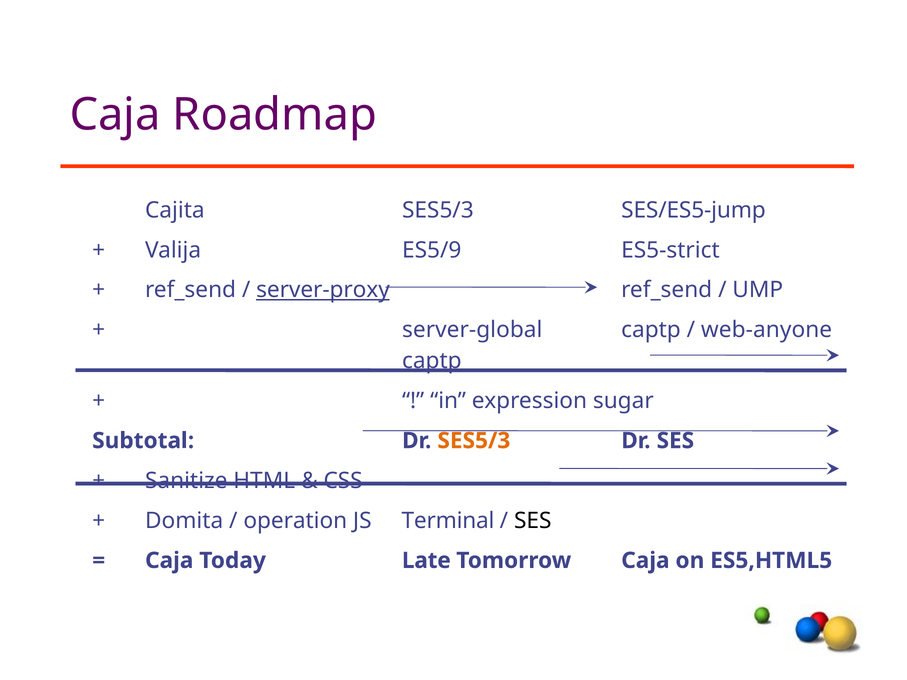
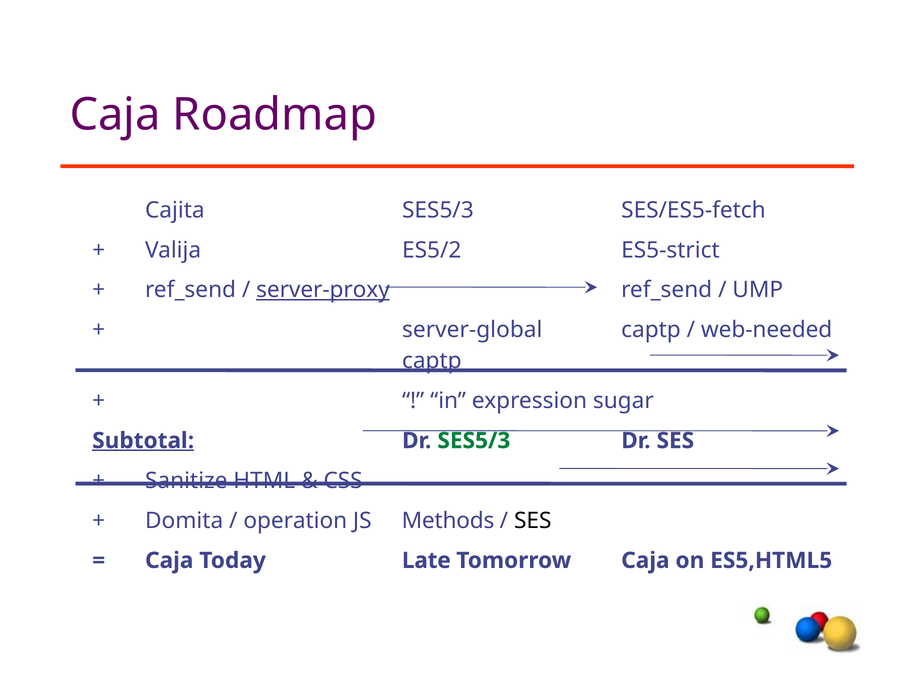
SES/ES5-jump: SES/ES5-jump -> SES/ES5-fetch
ES5/9: ES5/9 -> ES5/2
web-anyone: web-anyone -> web-needed
Subtotal underline: none -> present
SES5/3 at (474, 441) colour: orange -> green
Terminal: Terminal -> Methods
